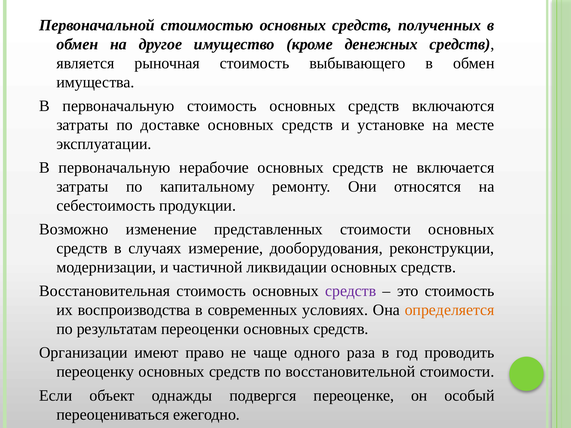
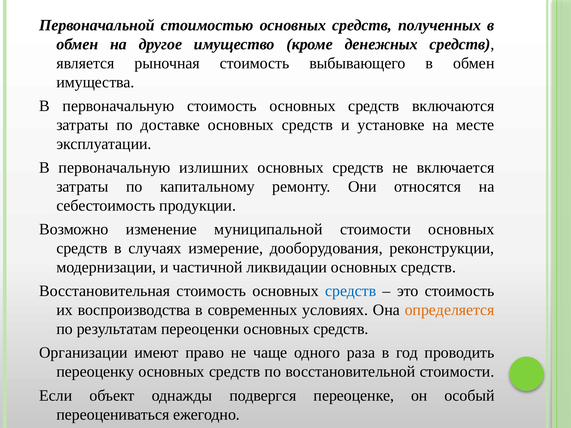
нерабочие: нерабочие -> излишних
представленных: представленных -> муниципальной
средств at (351, 291) colour: purple -> blue
